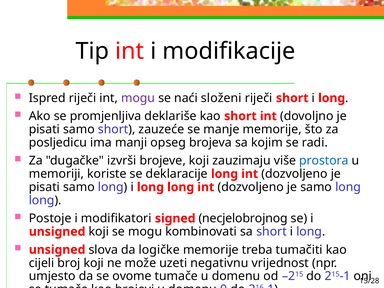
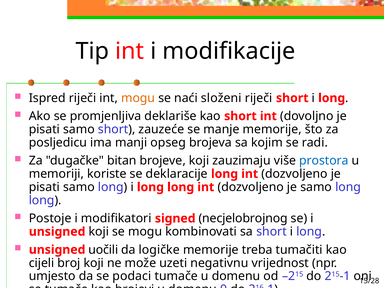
mogu at (138, 98) colour: purple -> orange
izvrši: izvrši -> bitan
slova: slova -> uočili
ovome: ovome -> podaci
